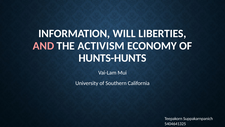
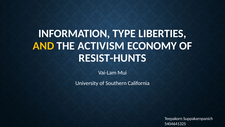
WILL: WILL -> TYPE
AND colour: pink -> yellow
HUNTS-HUNTS: HUNTS-HUNTS -> RESIST-HUNTS
